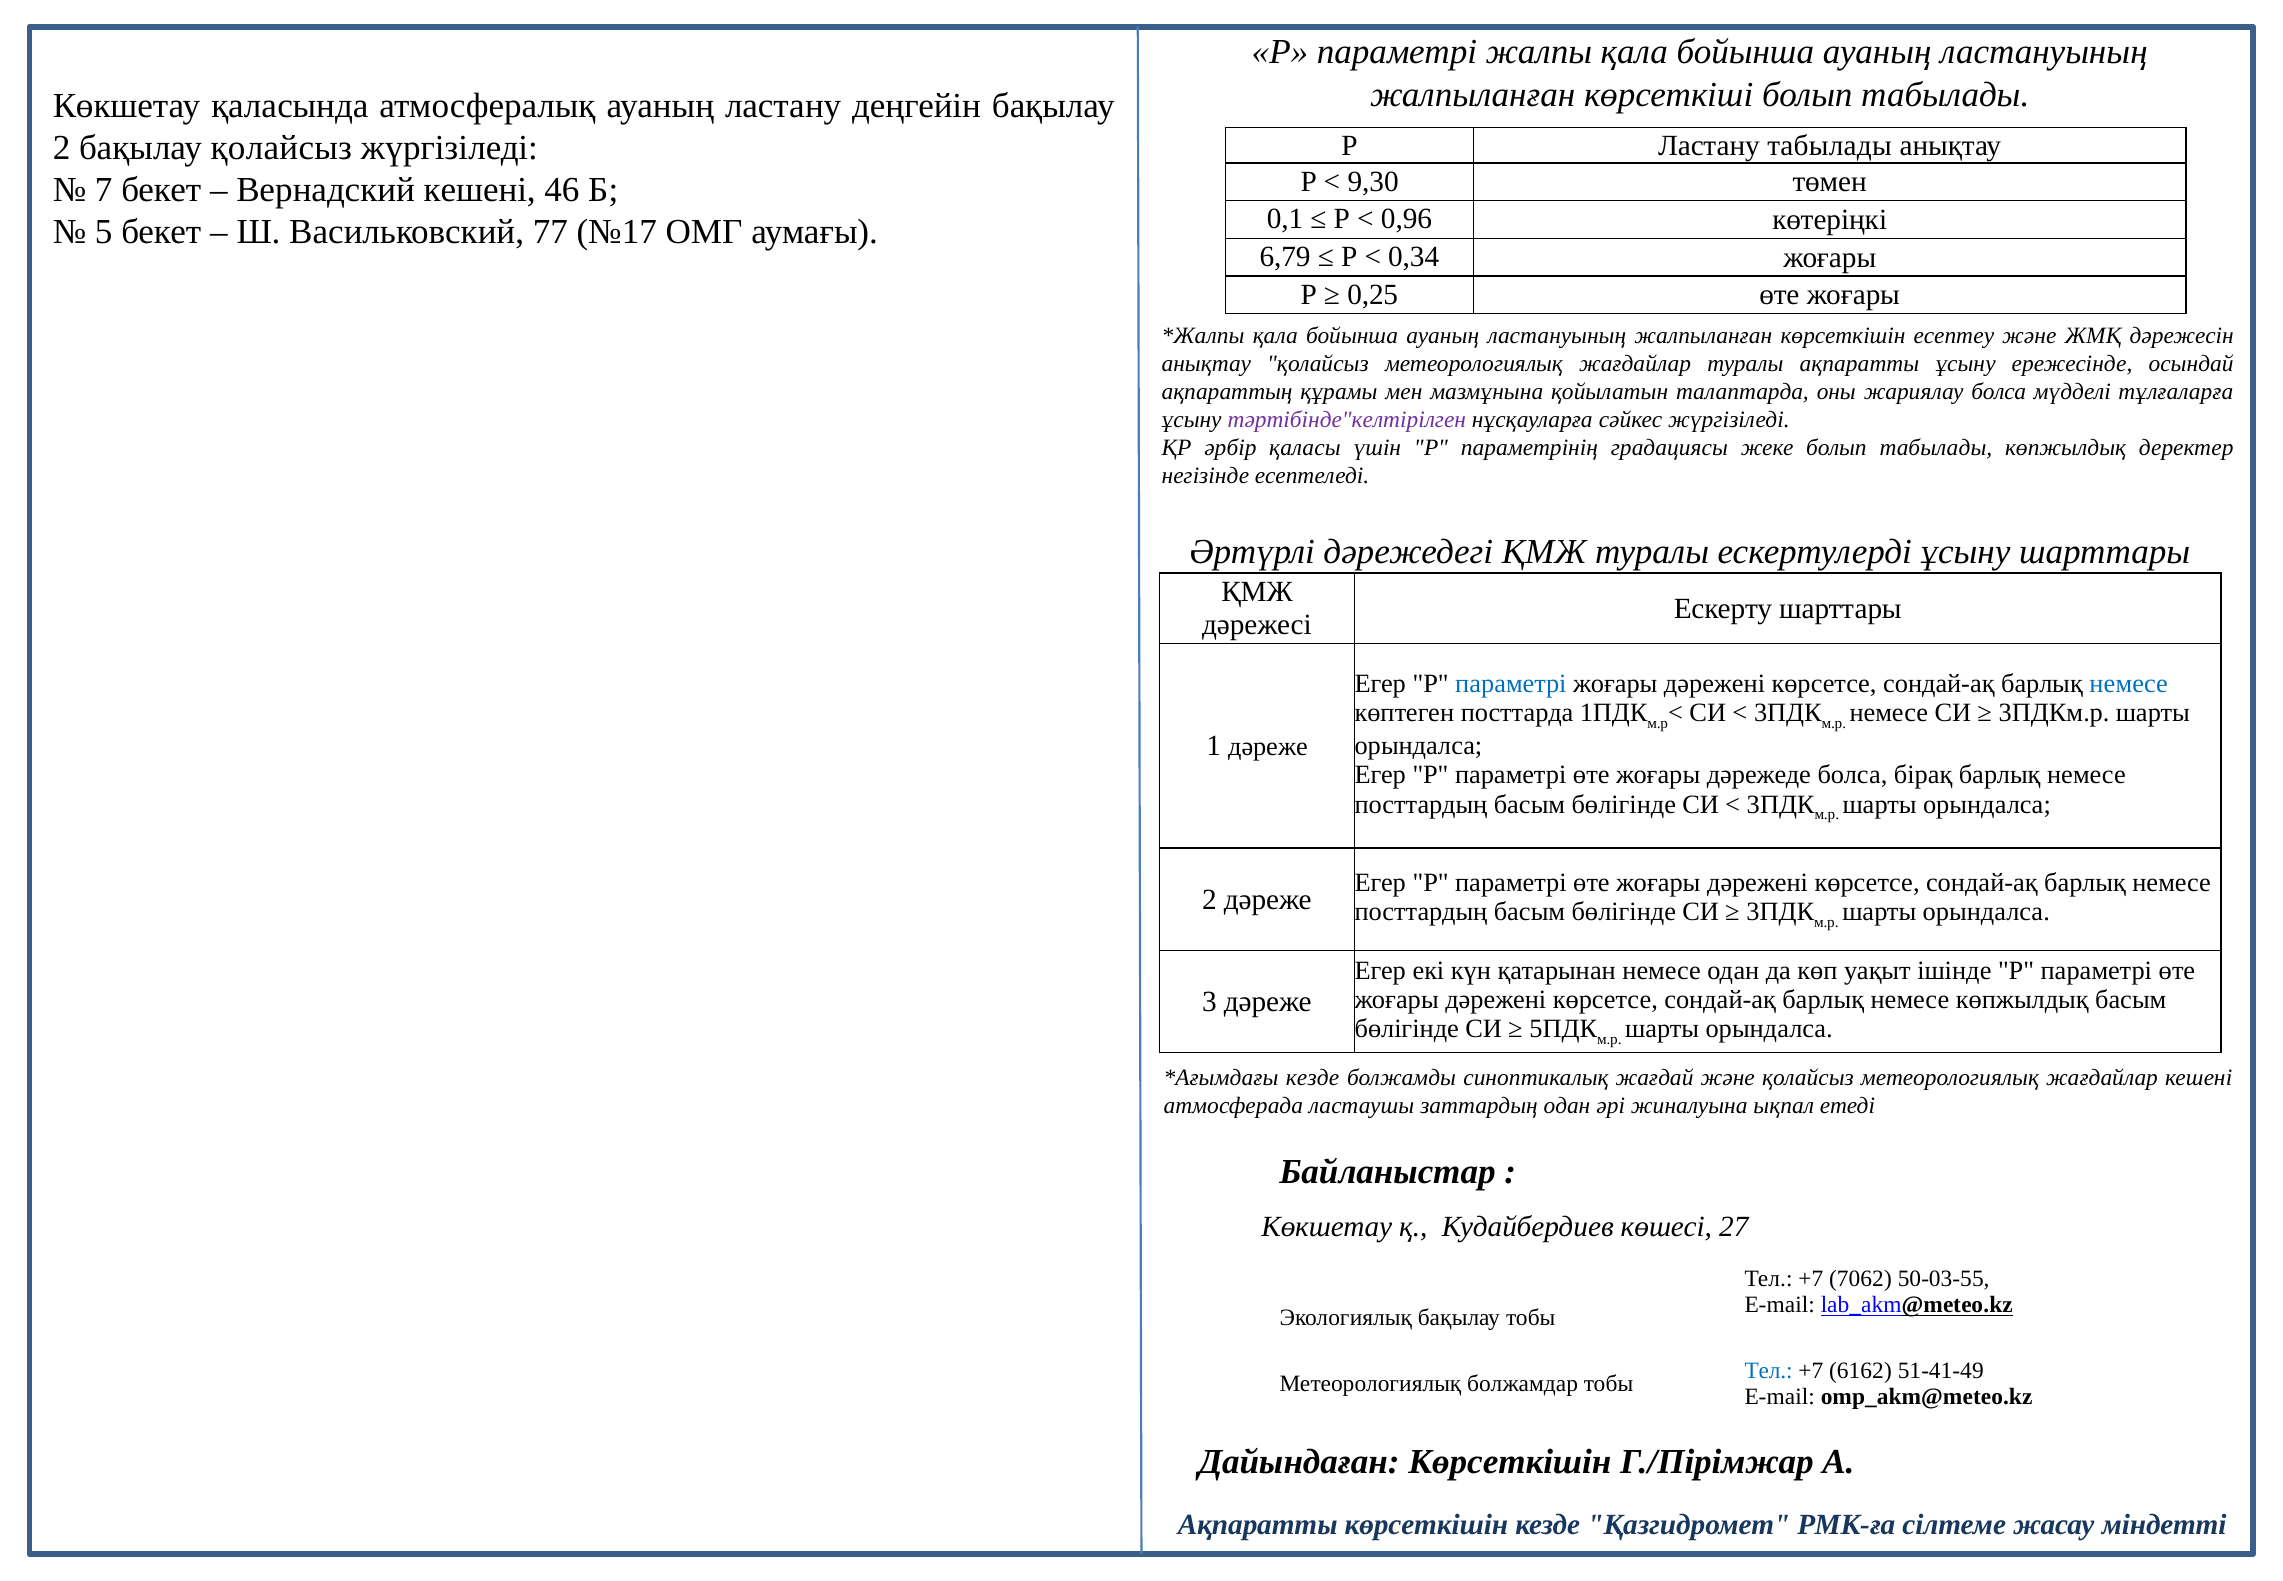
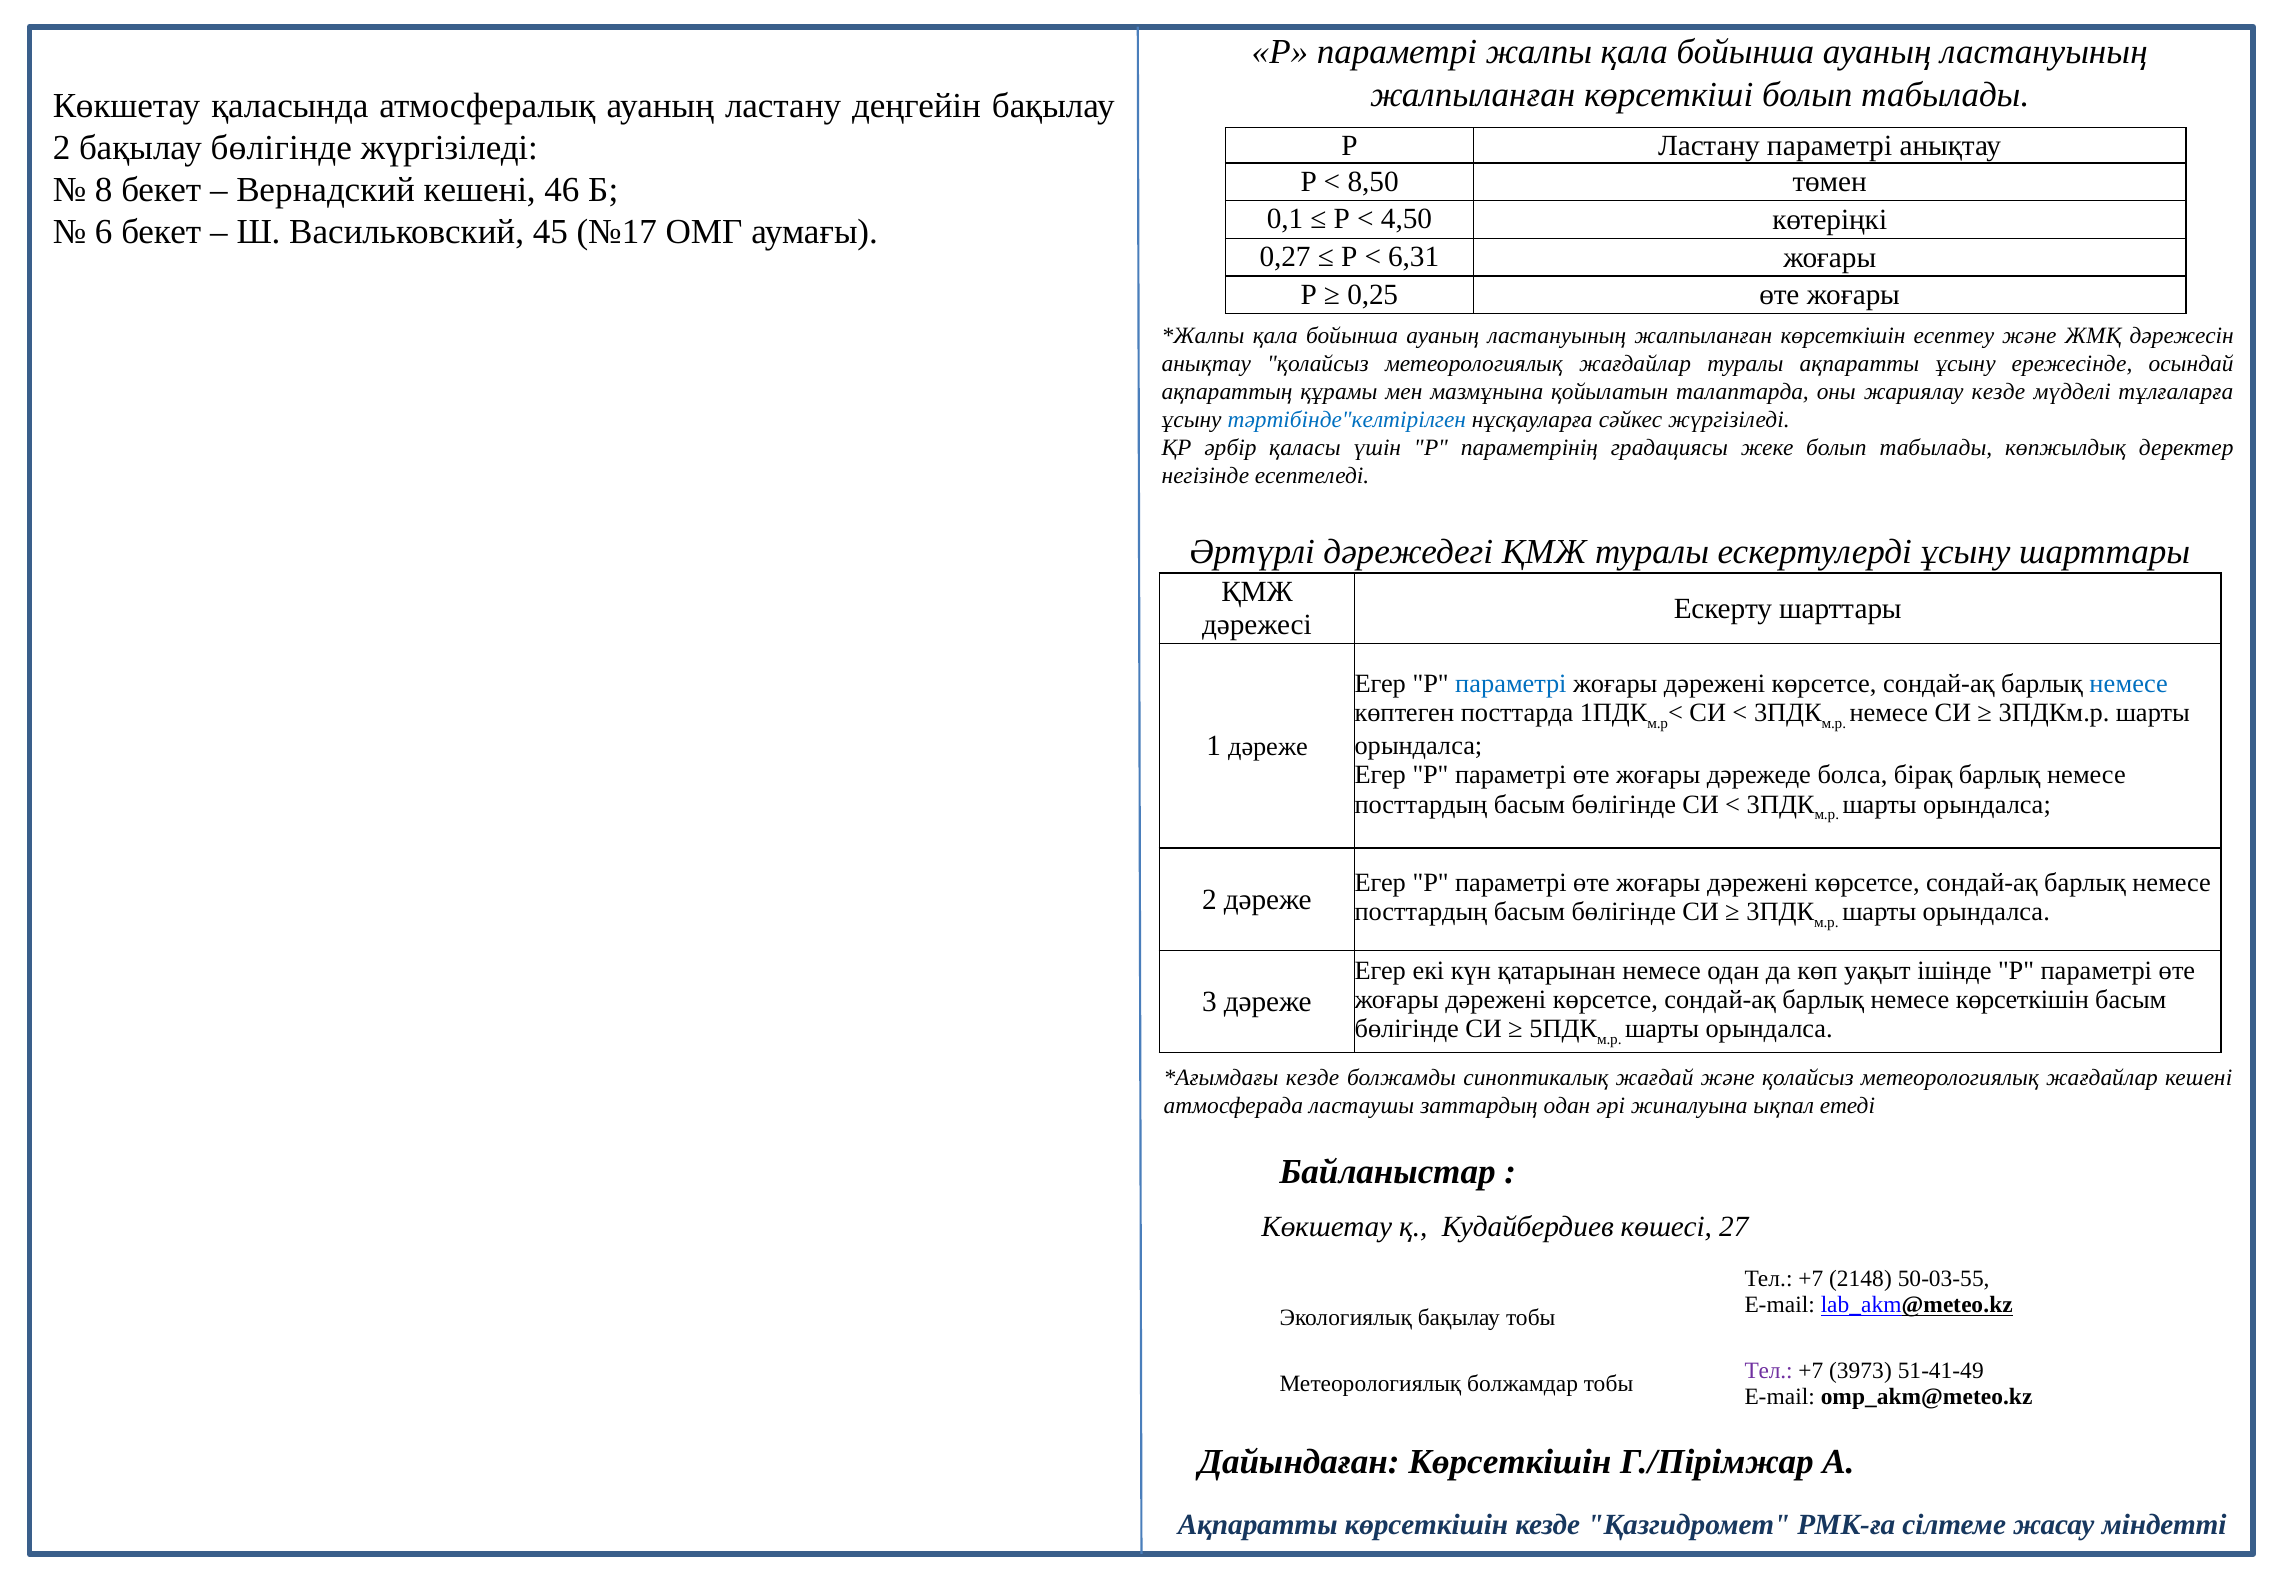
бақылау қолайсыз: қолайсыз -> бөлігінде
Ластану табылады: табылады -> параметрі
9,30: 9,30 -> 8,50
7: 7 -> 8
0,96: 0,96 -> 4,50
5: 5 -> 6
77: 77 -> 45
6,79: 6,79 -> 0,27
0,34: 0,34 -> 6,31
жариялау болса: болса -> кезде
тәртібінде"келтірілген colour: purple -> blue
немесе көпжылдық: көпжылдық -> көрсеткішін
7062: 7062 -> 2148
Тел at (1769, 1370) colour: blue -> purple
6162: 6162 -> 3973
